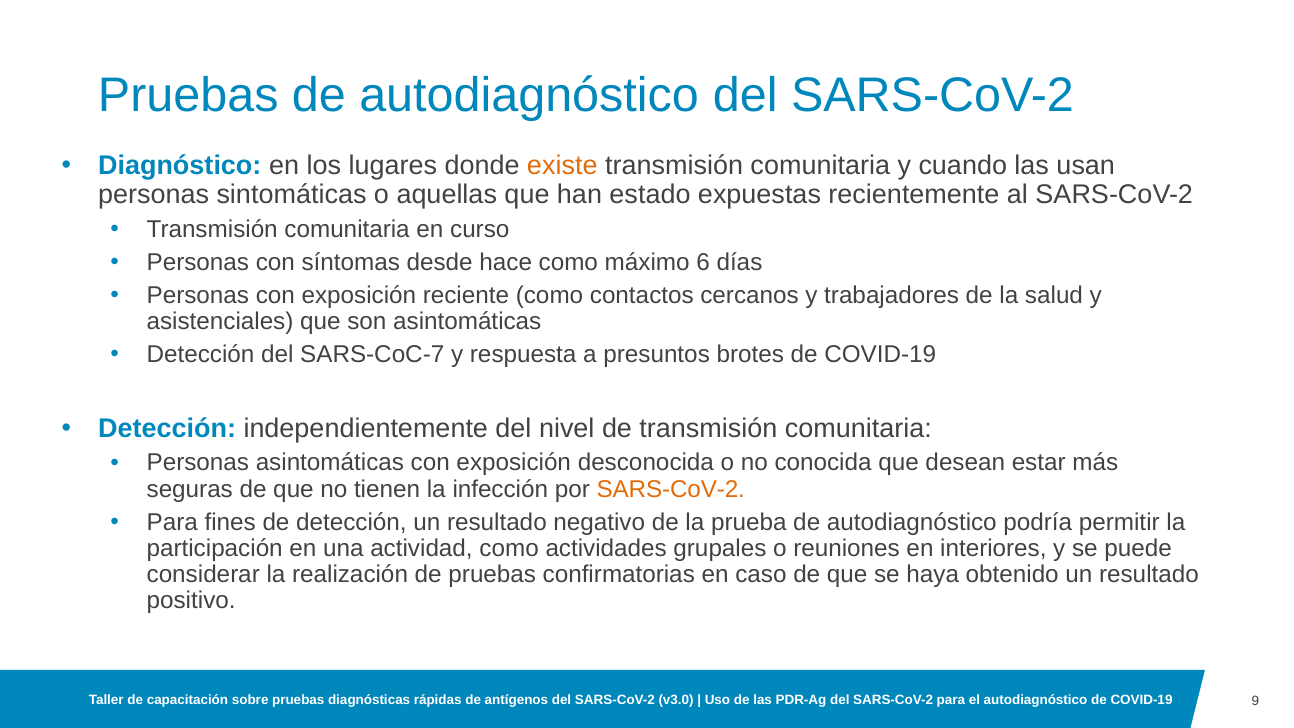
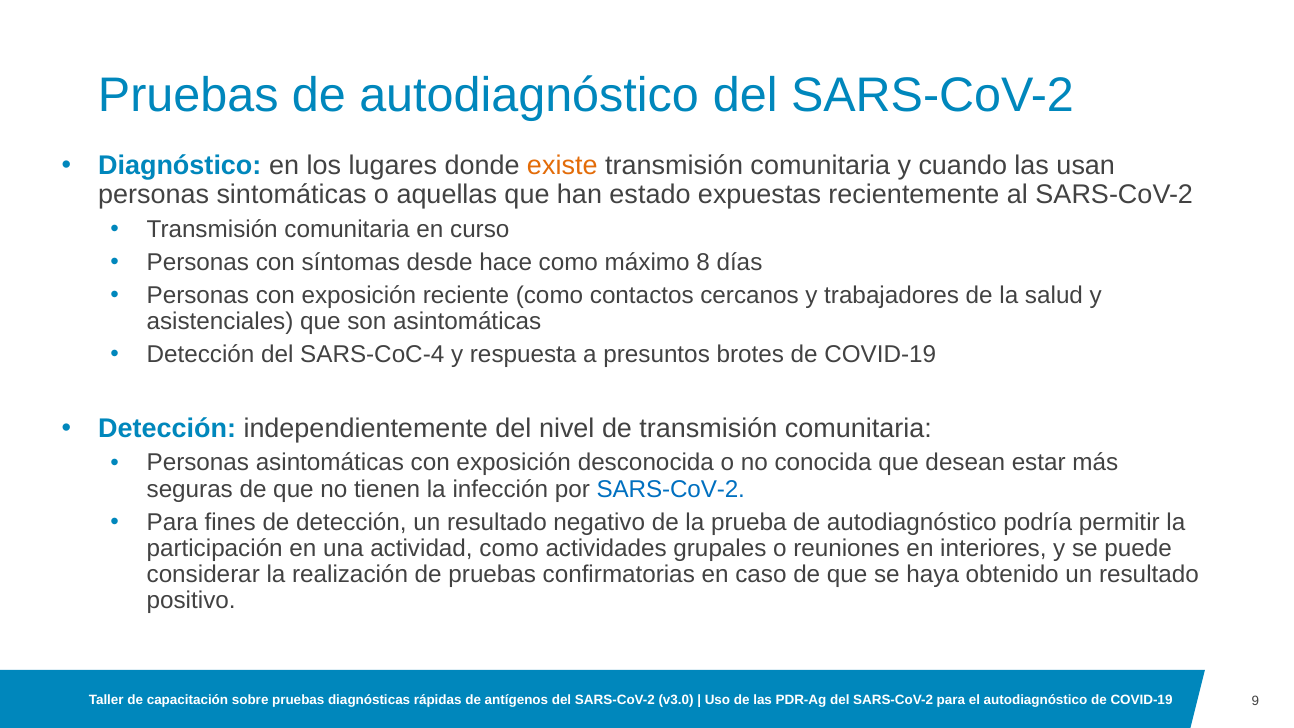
6: 6 -> 8
SARS-CoC-7: SARS-CoC-7 -> SARS-CoC-4
SARS-CoV-2 at (671, 489) colour: orange -> blue
